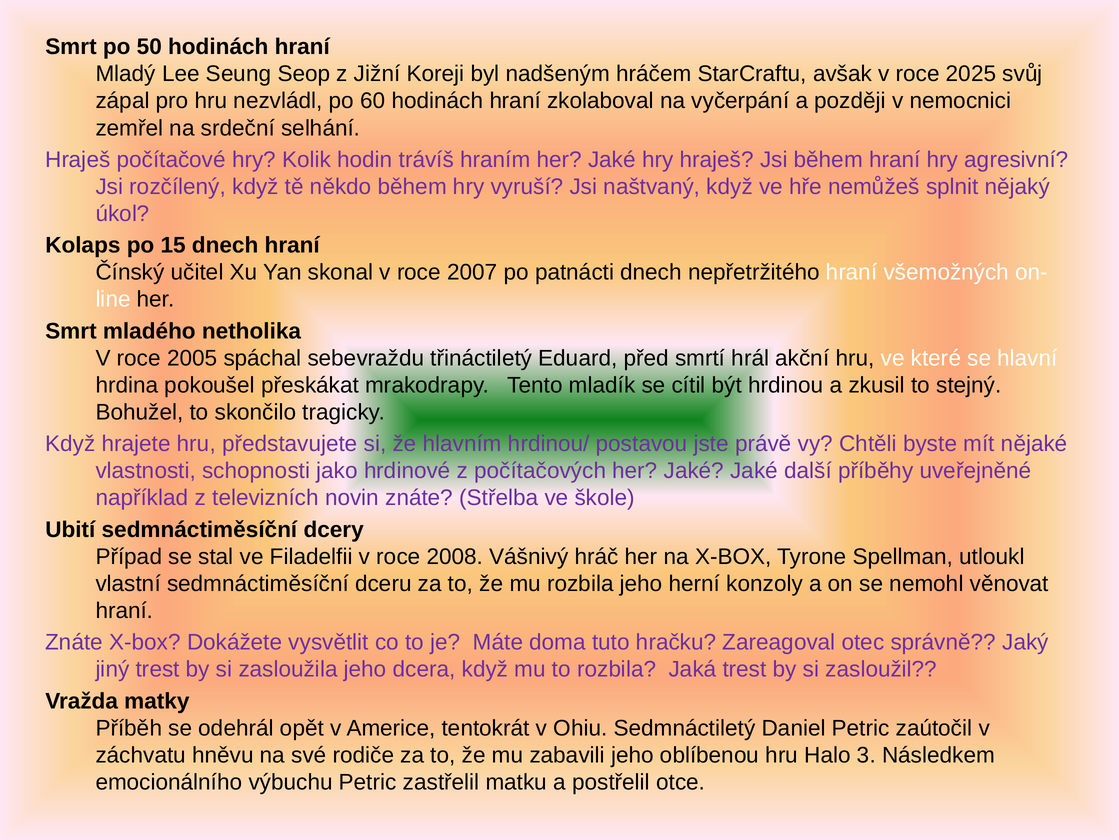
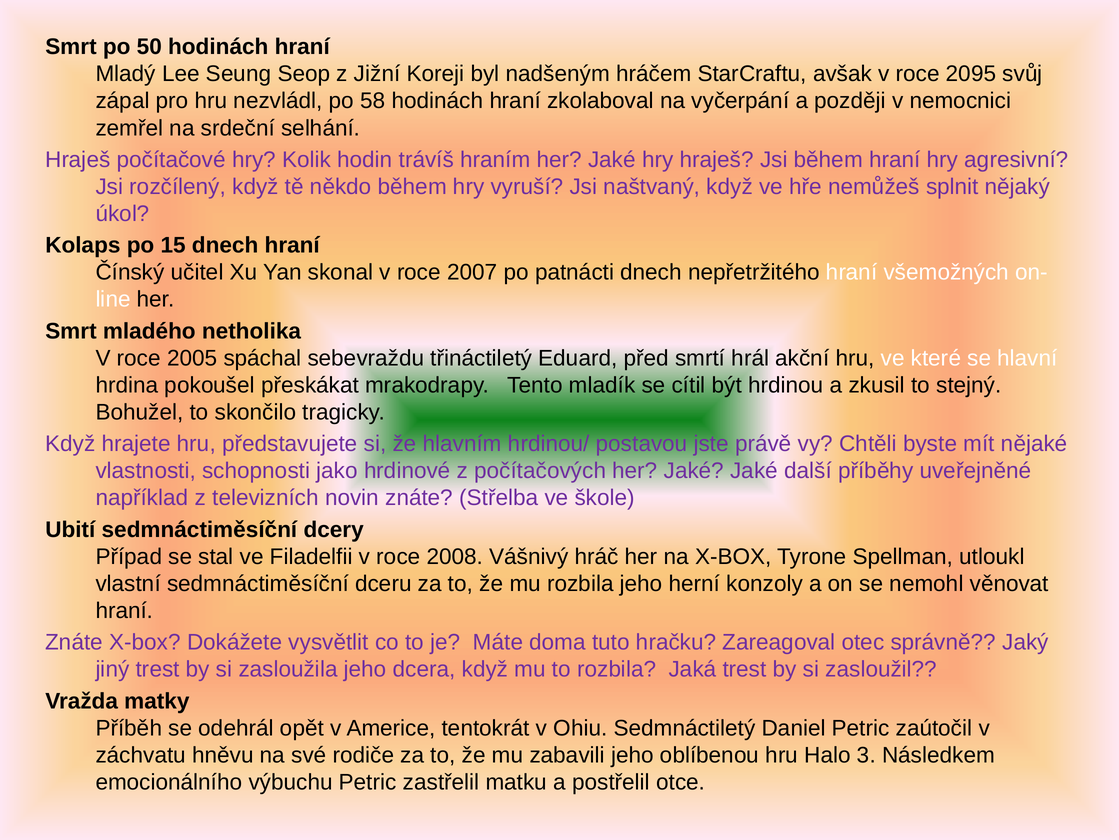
2025: 2025 -> 2095
60: 60 -> 58
